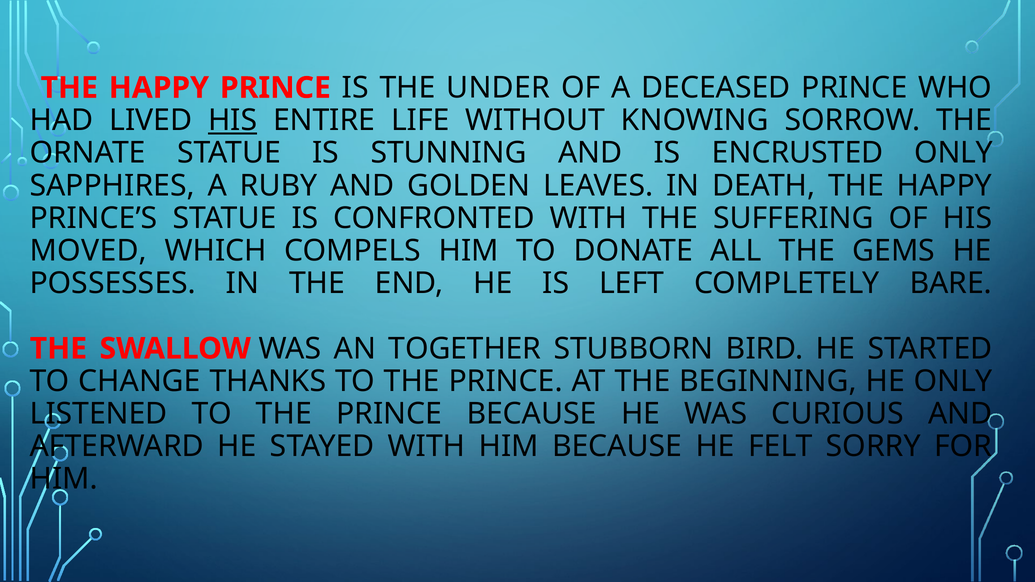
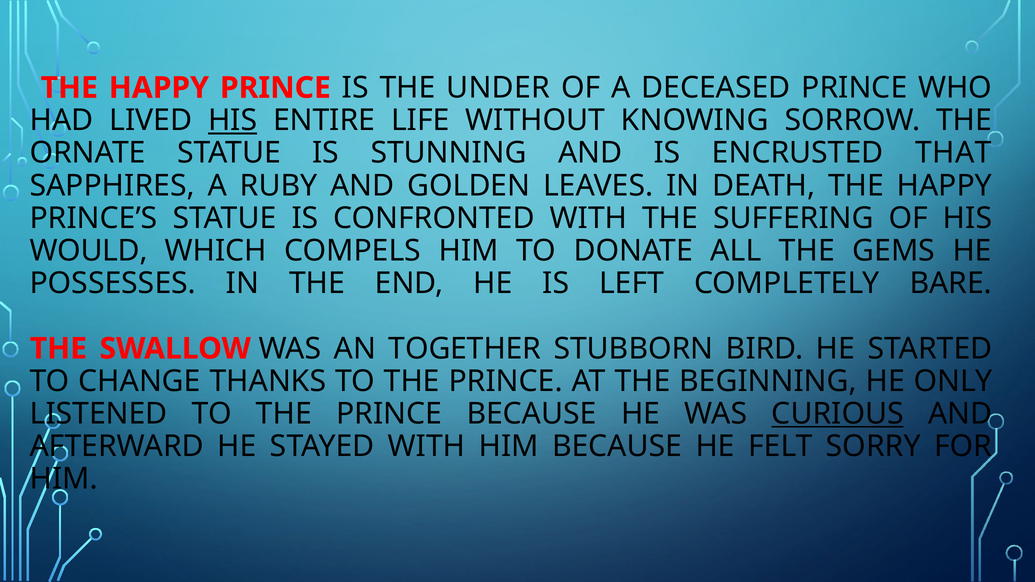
ENCRUSTED ONLY: ONLY -> THAT
MOVED: MOVED -> WOULD
CURIOUS underline: none -> present
